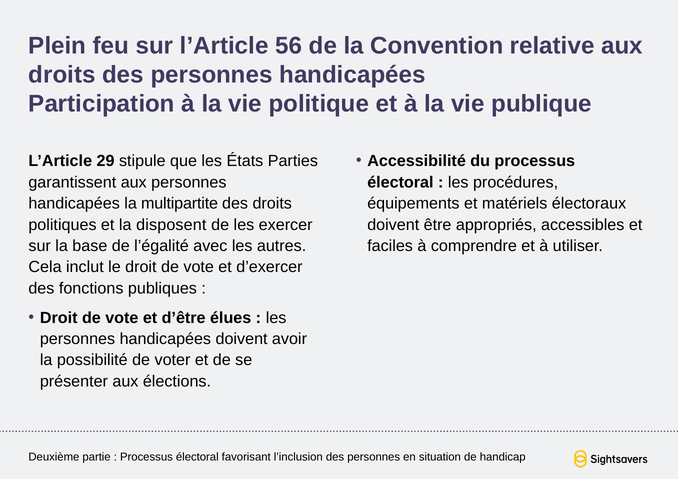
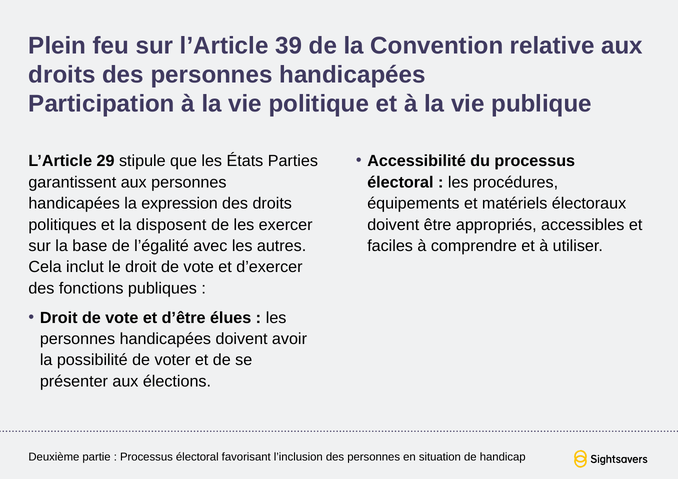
56: 56 -> 39
multipartite: multipartite -> expression
